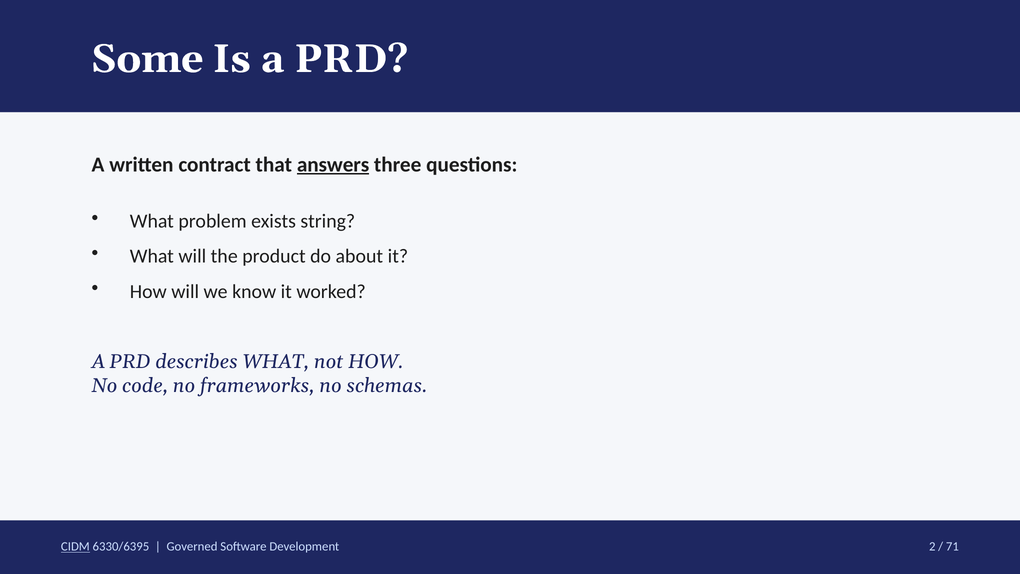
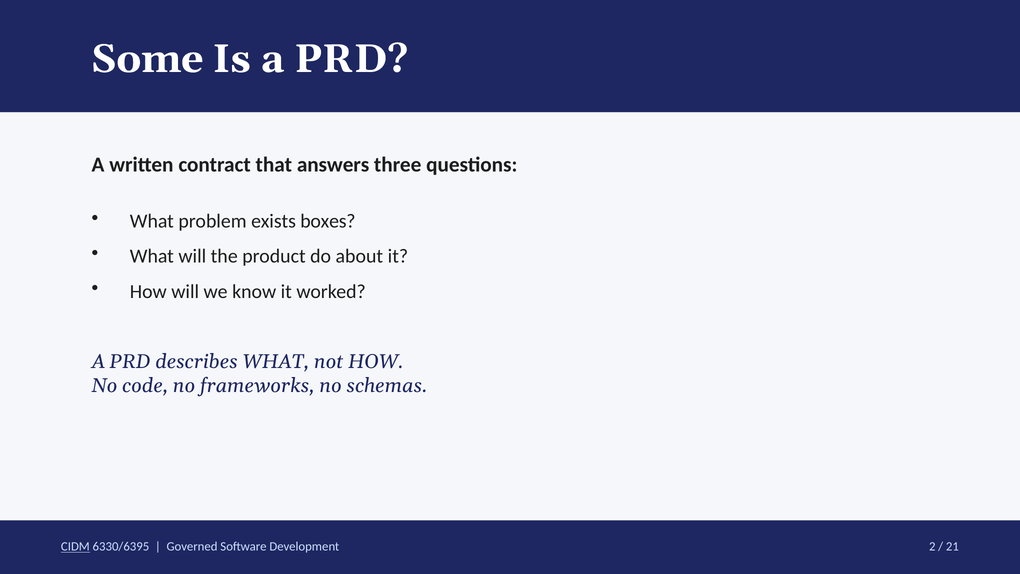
answers underline: present -> none
string: string -> boxes
71: 71 -> 21
